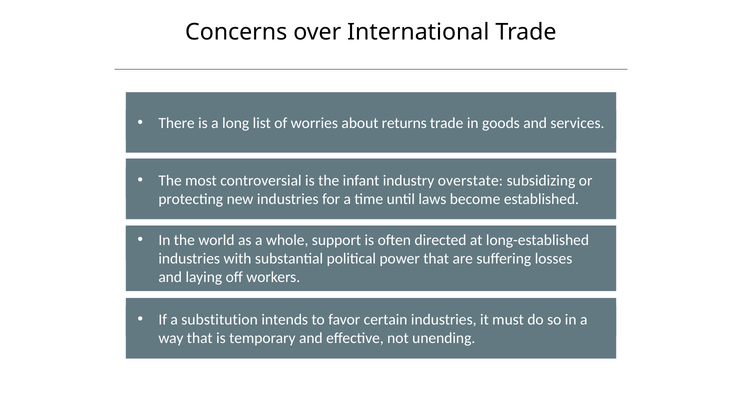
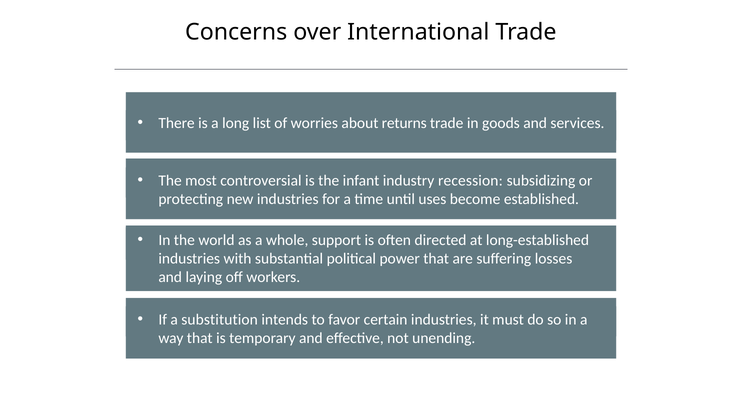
industry overstate: overstate -> recession
laws: laws -> uses
